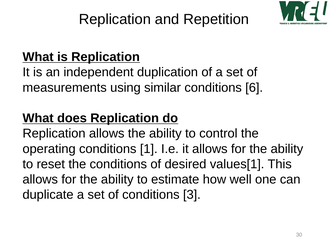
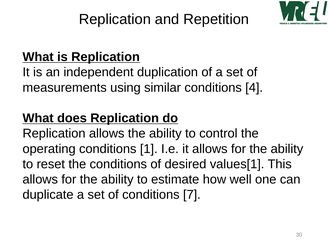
6: 6 -> 4
3: 3 -> 7
